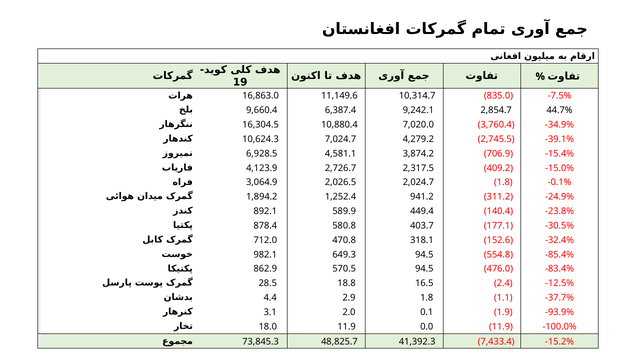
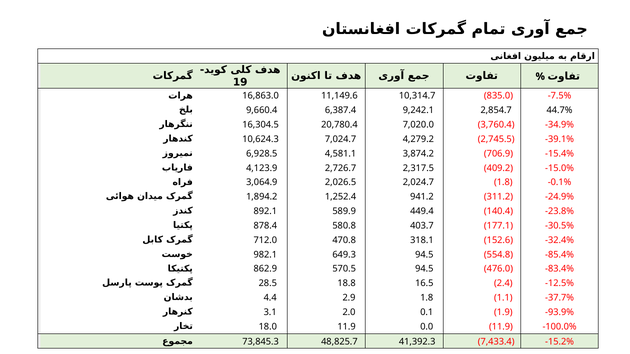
10,880.4: 10,880.4 -> 20,780.4
